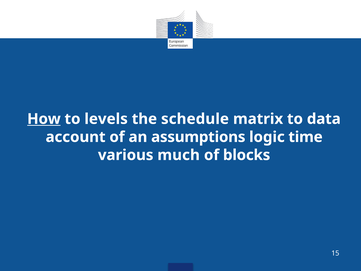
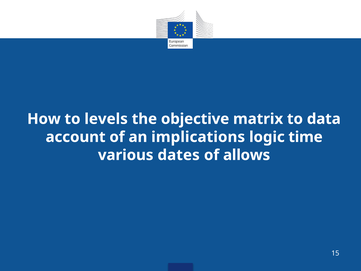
How underline: present -> none
schedule: schedule -> objective
assumptions: assumptions -> implications
much: much -> dates
blocks: blocks -> allows
